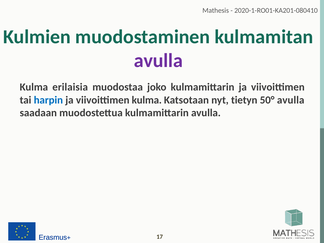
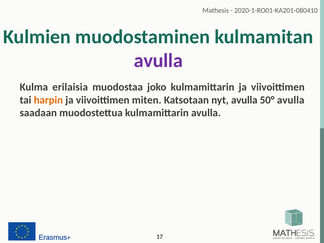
harpin colour: blue -> orange
viivoittimen kulma: kulma -> miten
nyt tietyn: tietyn -> avulla
